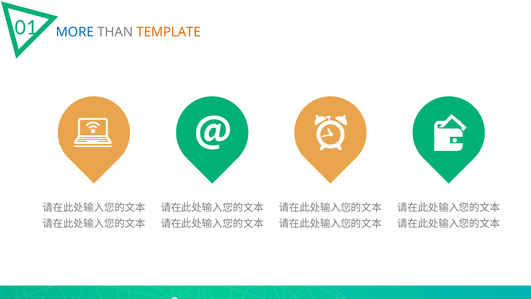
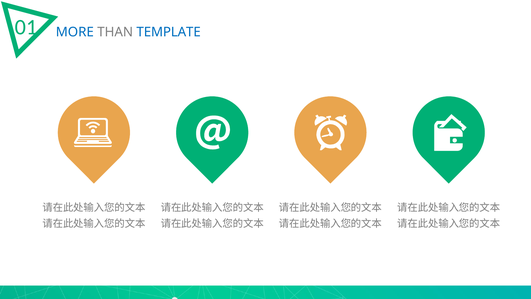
TEMPLATE colour: orange -> blue
